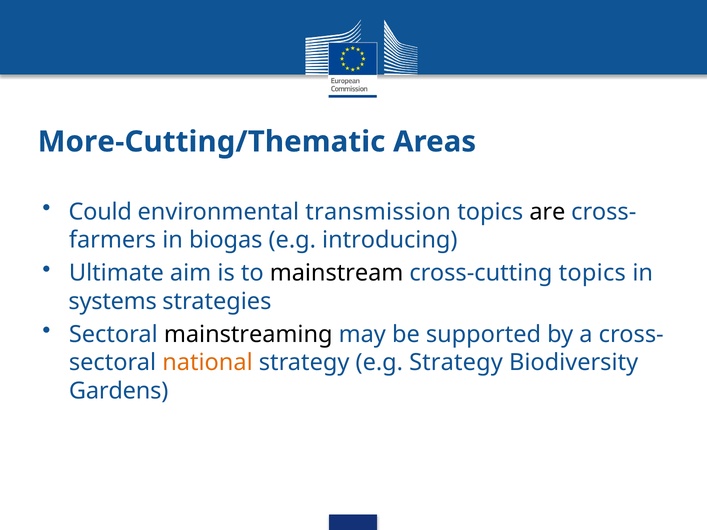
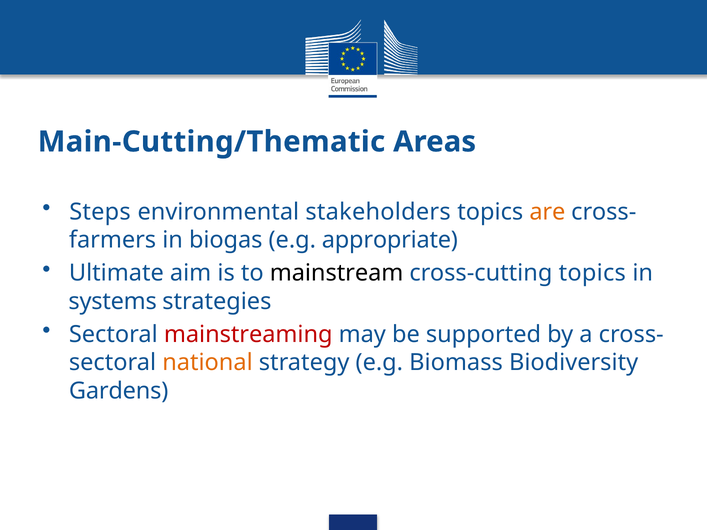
More-Cutting/Thematic: More-Cutting/Thematic -> Main-Cutting/Thematic
Could: Could -> Steps
transmission: transmission -> stakeholders
are colour: black -> orange
introducing: introducing -> appropriate
mainstreaming colour: black -> red
e.g Strategy: Strategy -> Biomass
